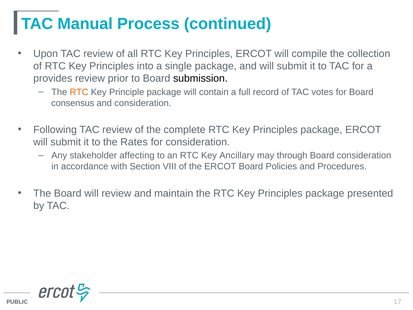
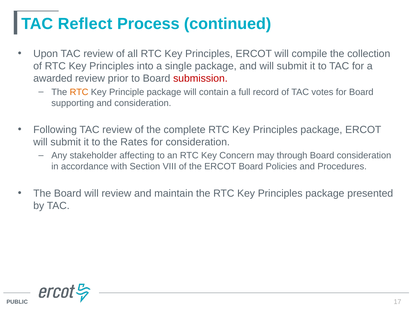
Manual: Manual -> Reflect
provides: provides -> awarded
submission colour: black -> red
consensus: consensus -> supporting
Ancillary: Ancillary -> Concern
